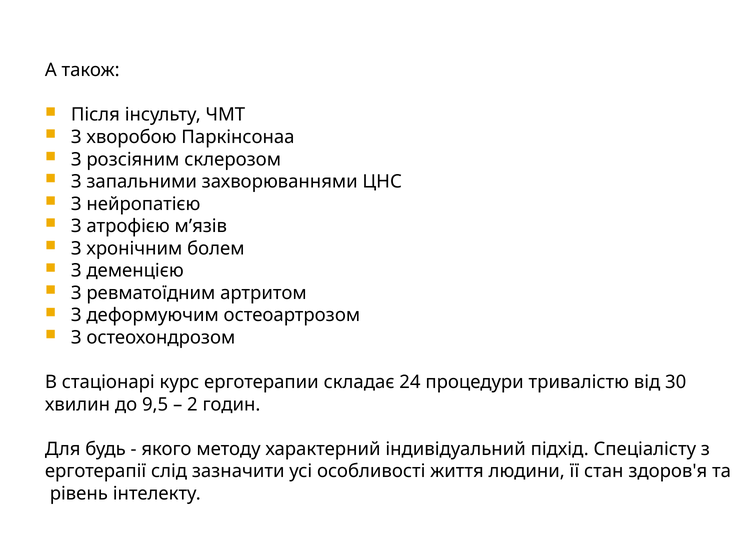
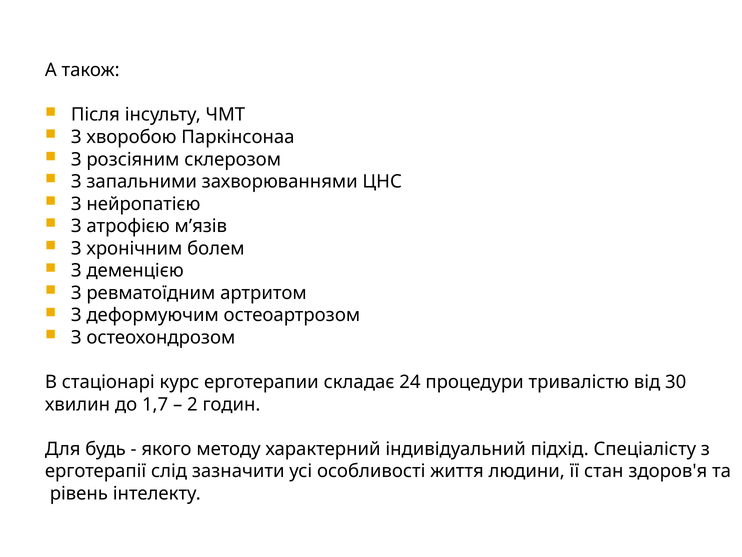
9,5: 9,5 -> 1,7
